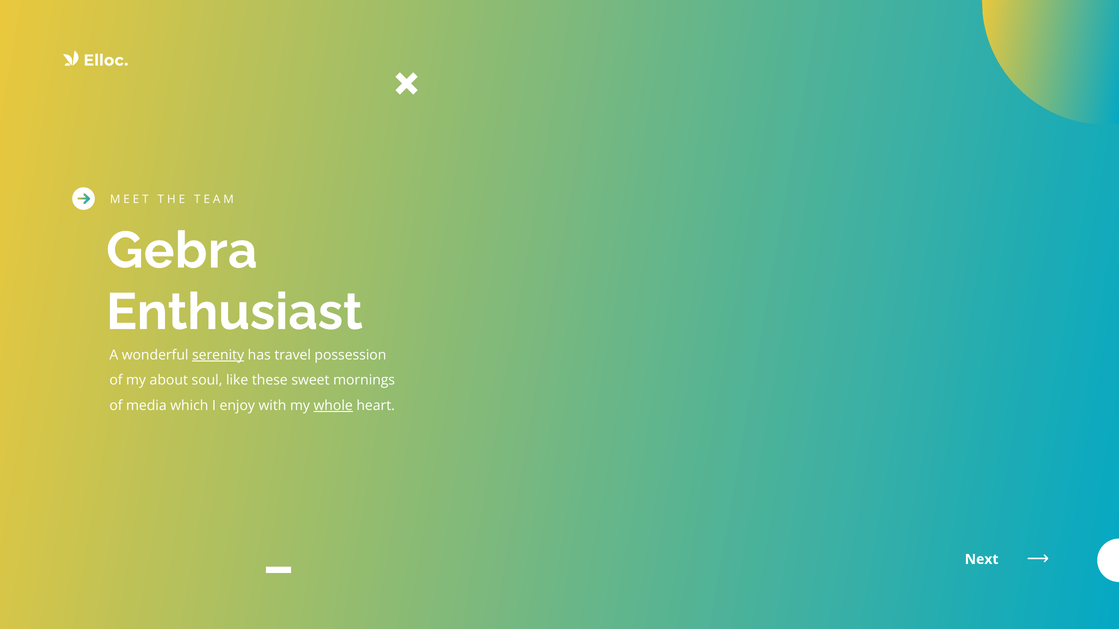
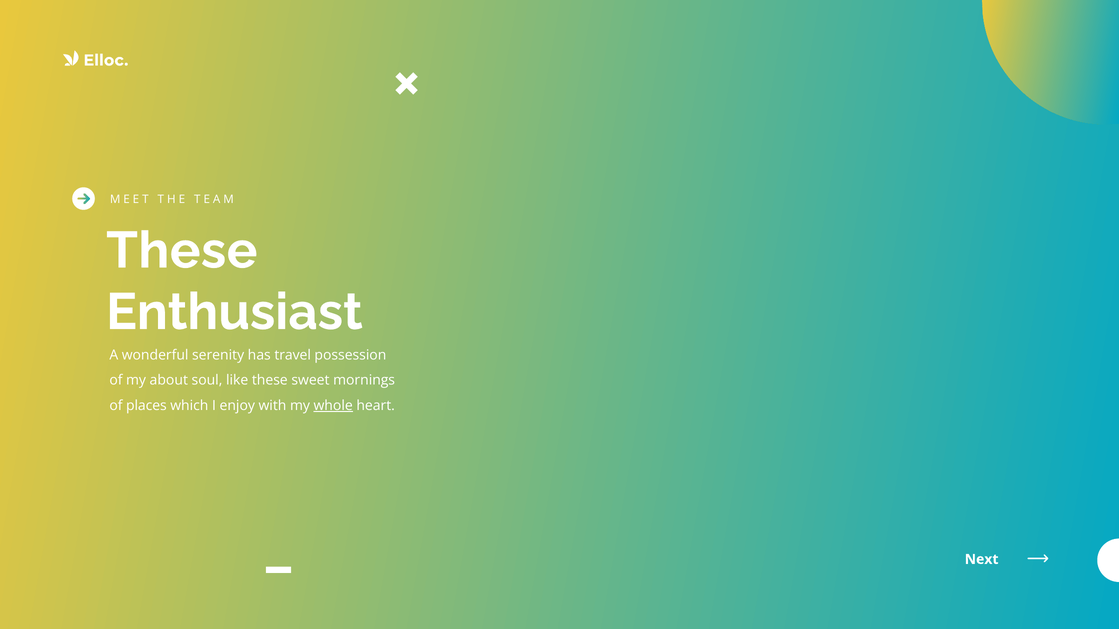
Gebra at (182, 251): Gebra -> These
serenity underline: present -> none
media: media -> places
